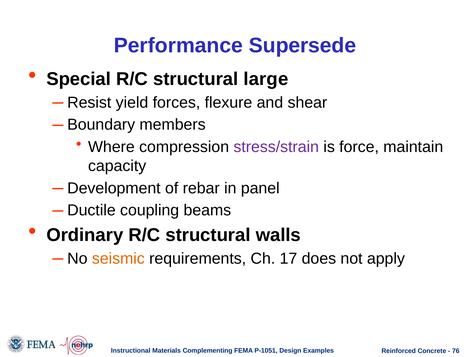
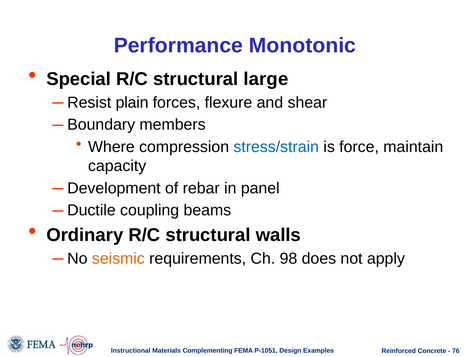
Supersede: Supersede -> Monotonic
yield: yield -> plain
stress/strain colour: purple -> blue
17: 17 -> 98
